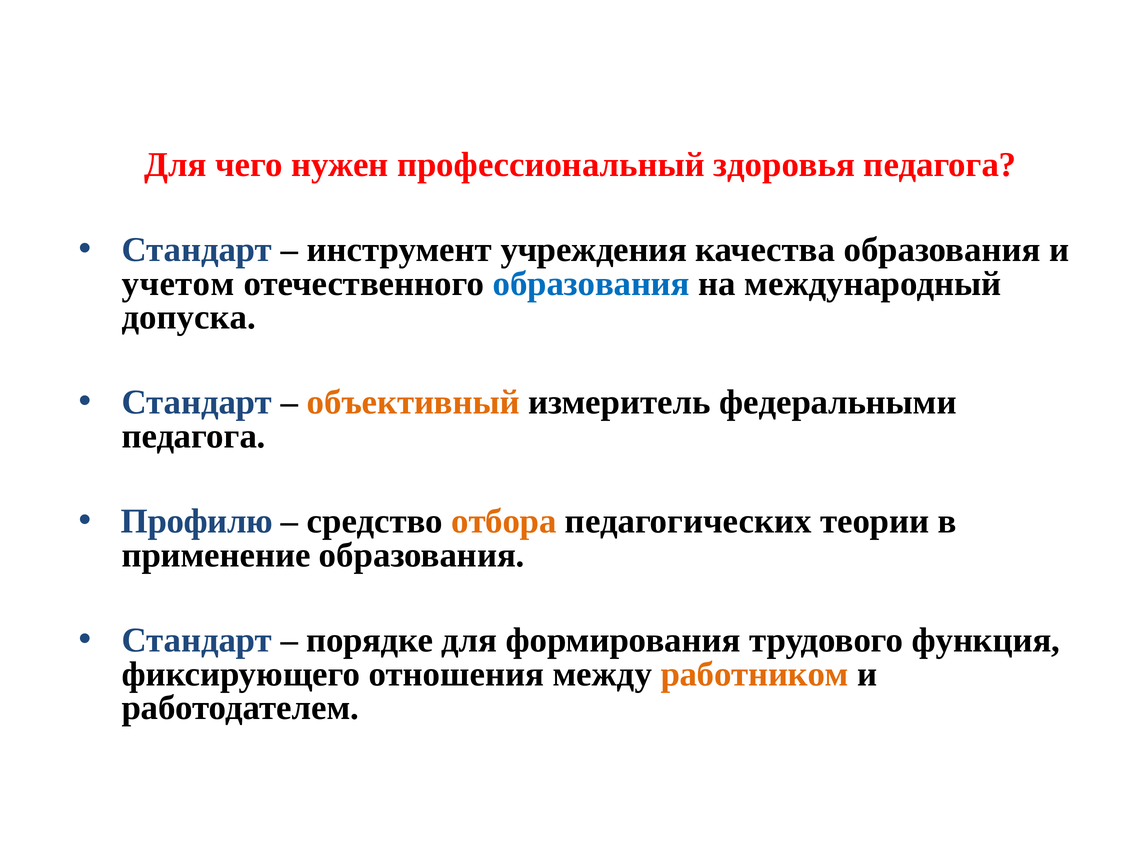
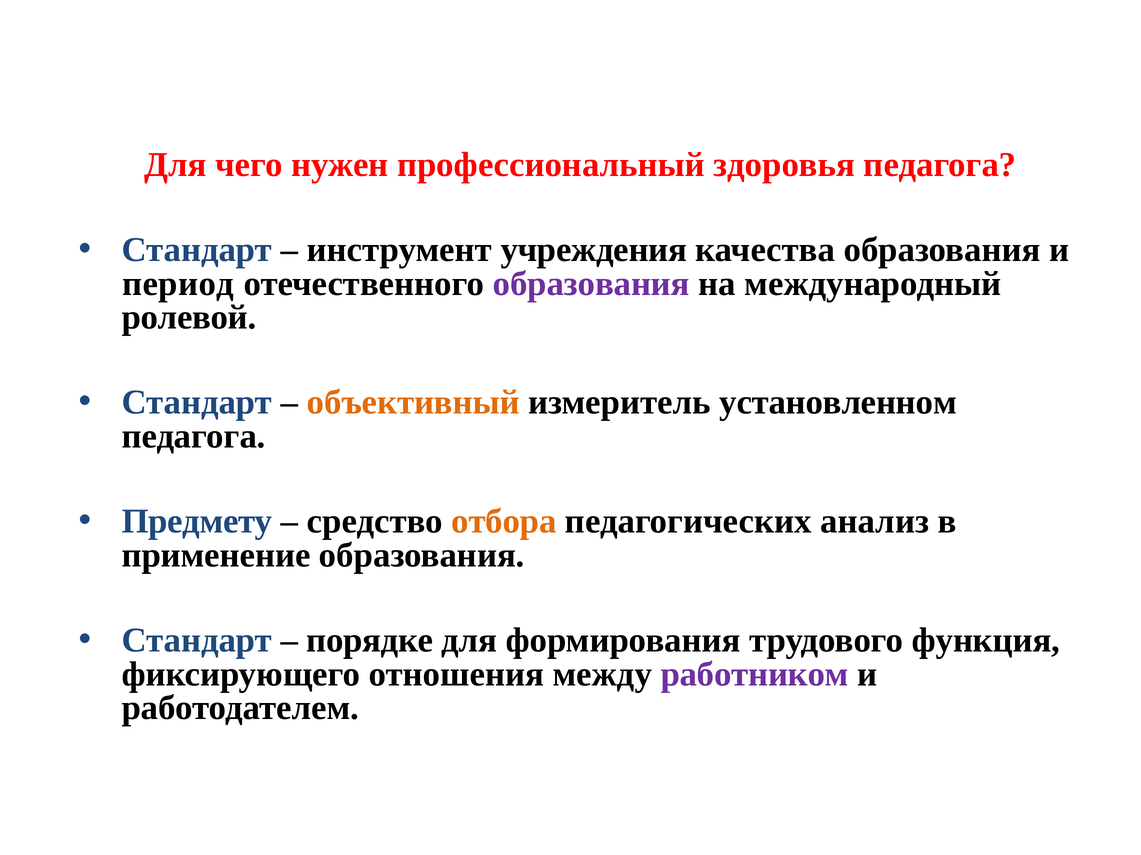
учетом: учетом -> период
образования at (591, 284) colour: blue -> purple
допуска: допуска -> ролевой
федеральными: федеральными -> установленном
Профилю: Профилю -> Предмету
теории: теории -> анализ
работником colour: orange -> purple
